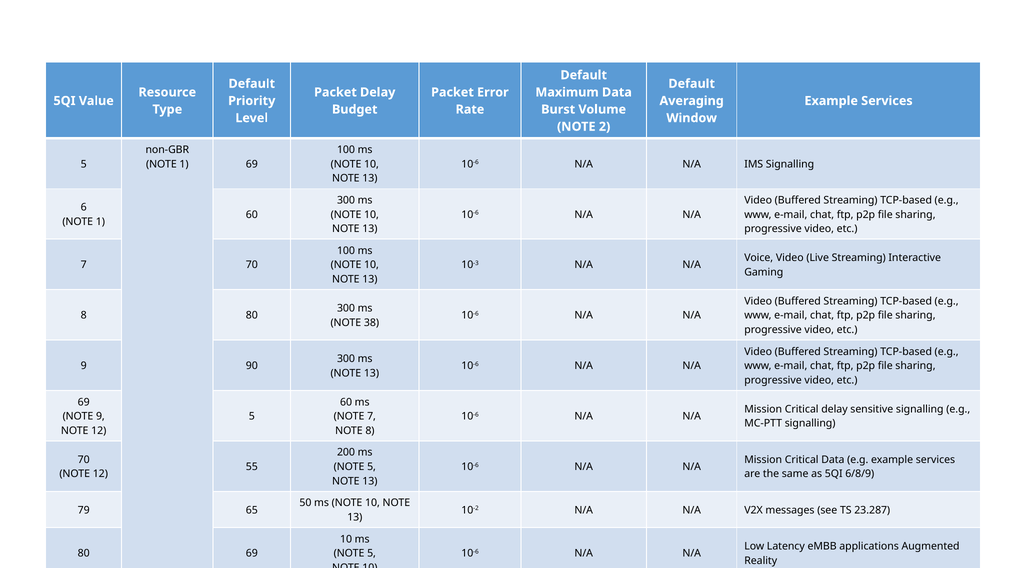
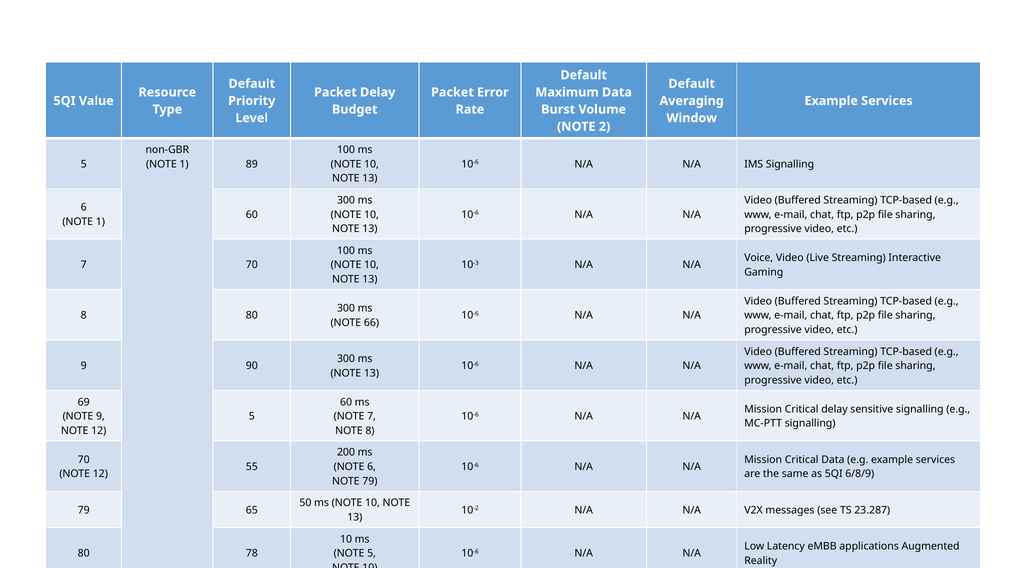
1 69: 69 -> 89
38: 38 -> 66
5 at (372, 467): 5 -> 6
13 at (370, 482): 13 -> 79
80 69: 69 -> 78
